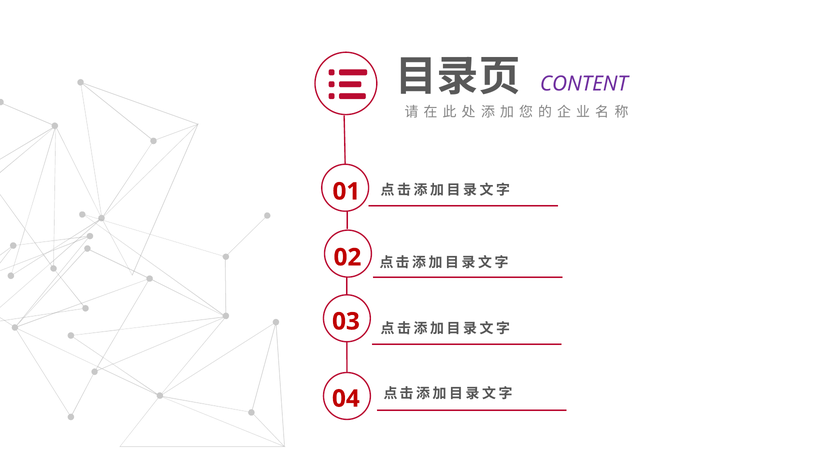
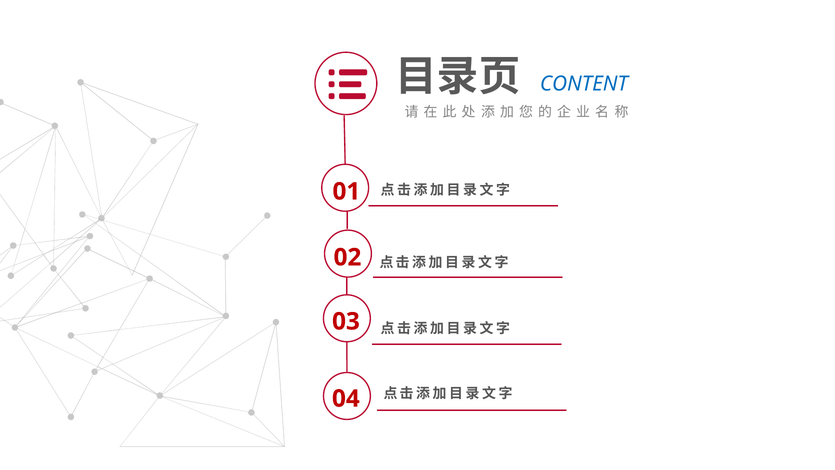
CONTENT colour: purple -> blue
